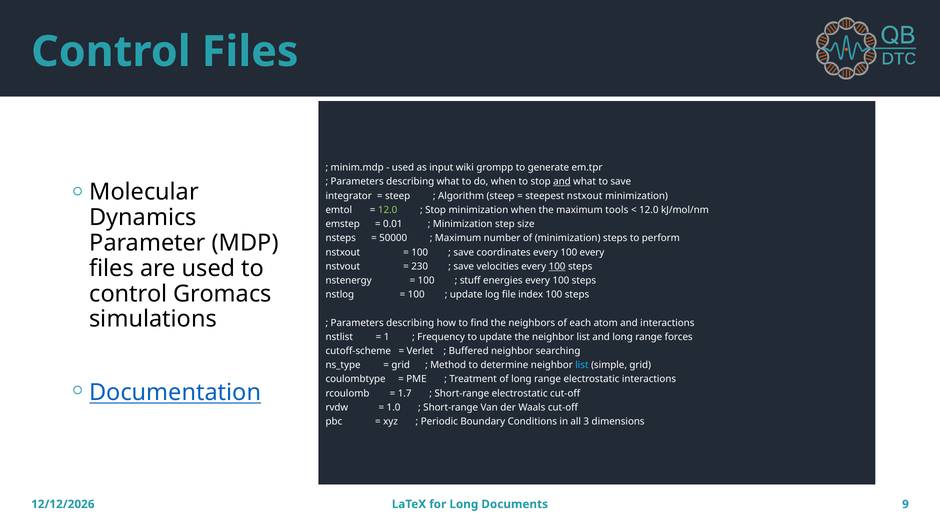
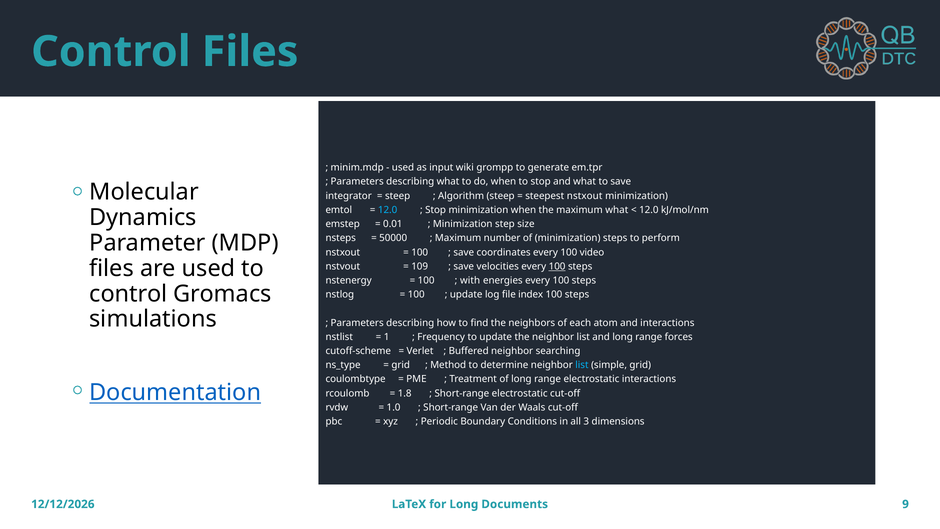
and at (562, 182) underline: present -> none
12.0 at (388, 210) colour: light green -> light blue
maximum tools: tools -> what
100 every: every -> video
230: 230 -> 109
stuff: stuff -> with
1.7: 1.7 -> 1.8
